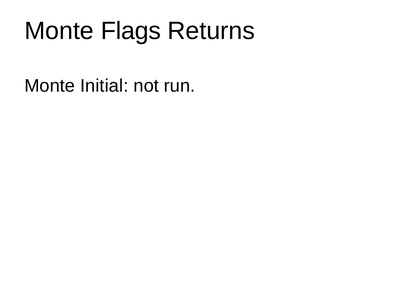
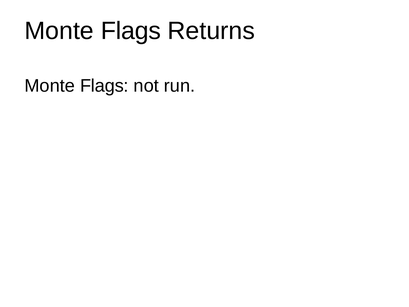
Initial at (104, 86): Initial -> Flags
